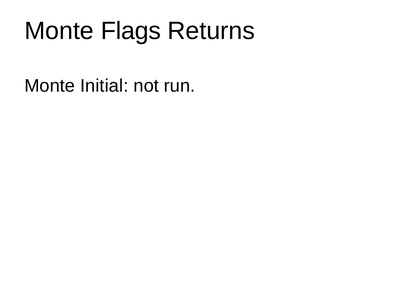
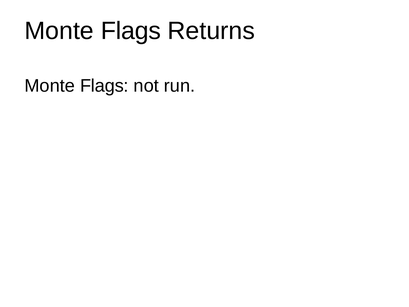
Initial at (104, 86): Initial -> Flags
